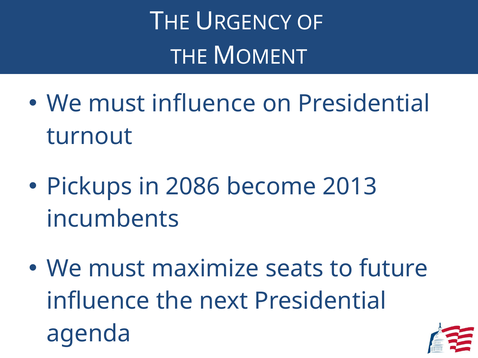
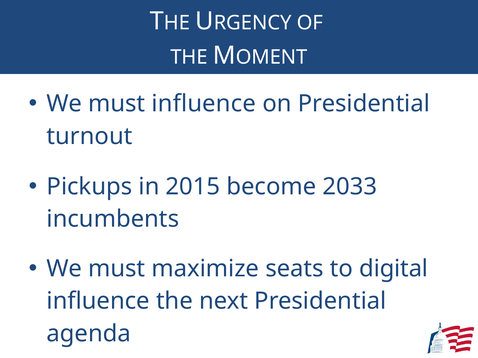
2086: 2086 -> 2015
2013: 2013 -> 2033
future: future -> digital
